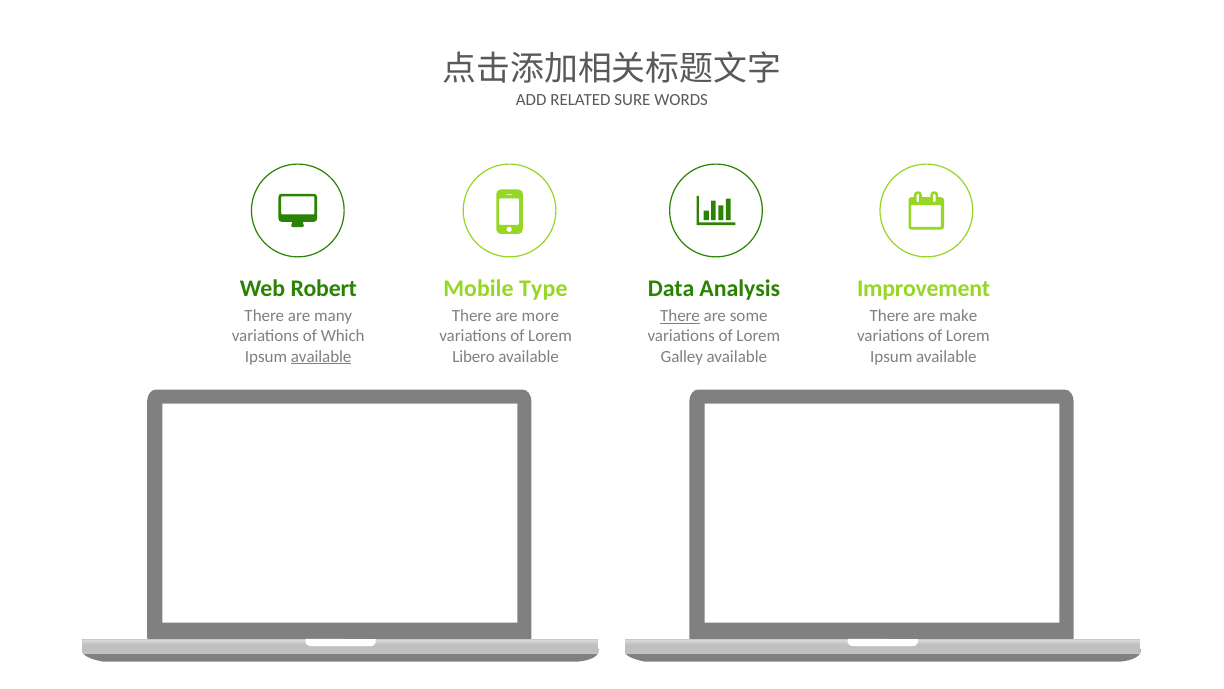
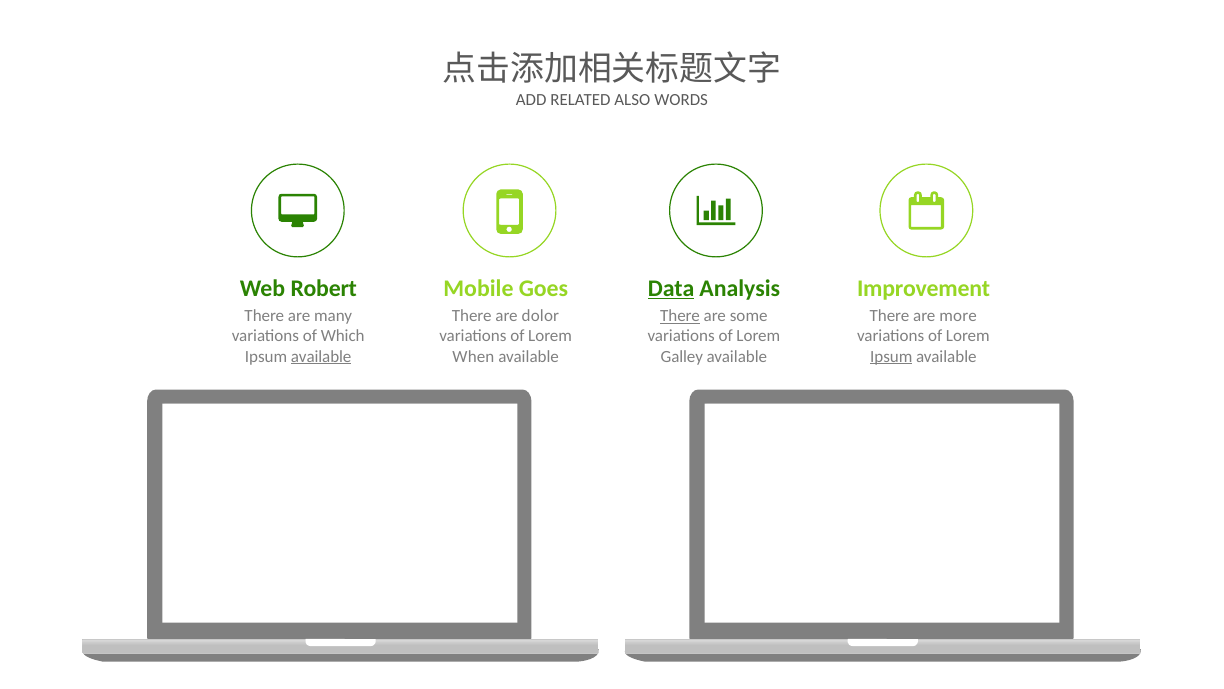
SURE: SURE -> ALSO
Type: Type -> Goes
Data underline: none -> present
more: more -> dolor
make: make -> more
Libero: Libero -> When
Ipsum at (891, 356) underline: none -> present
